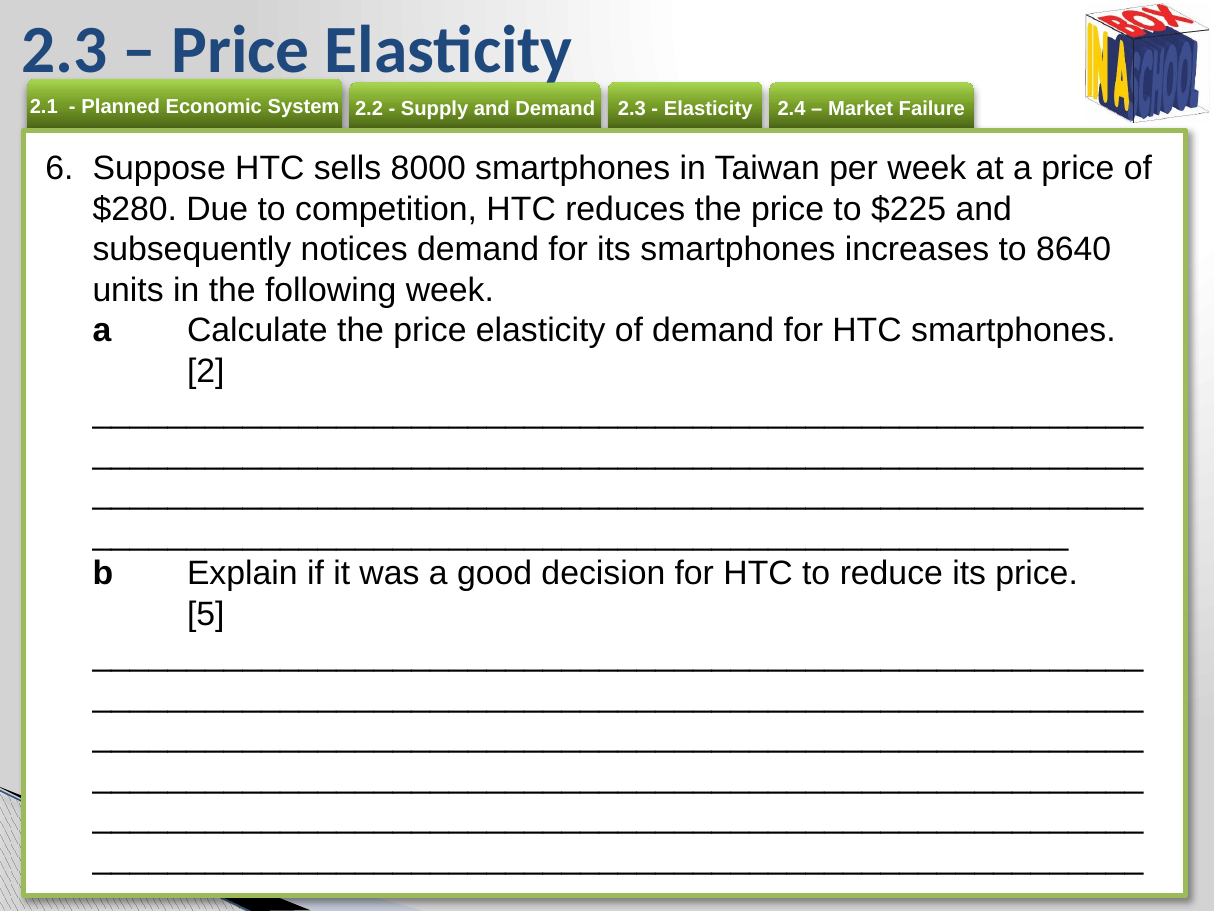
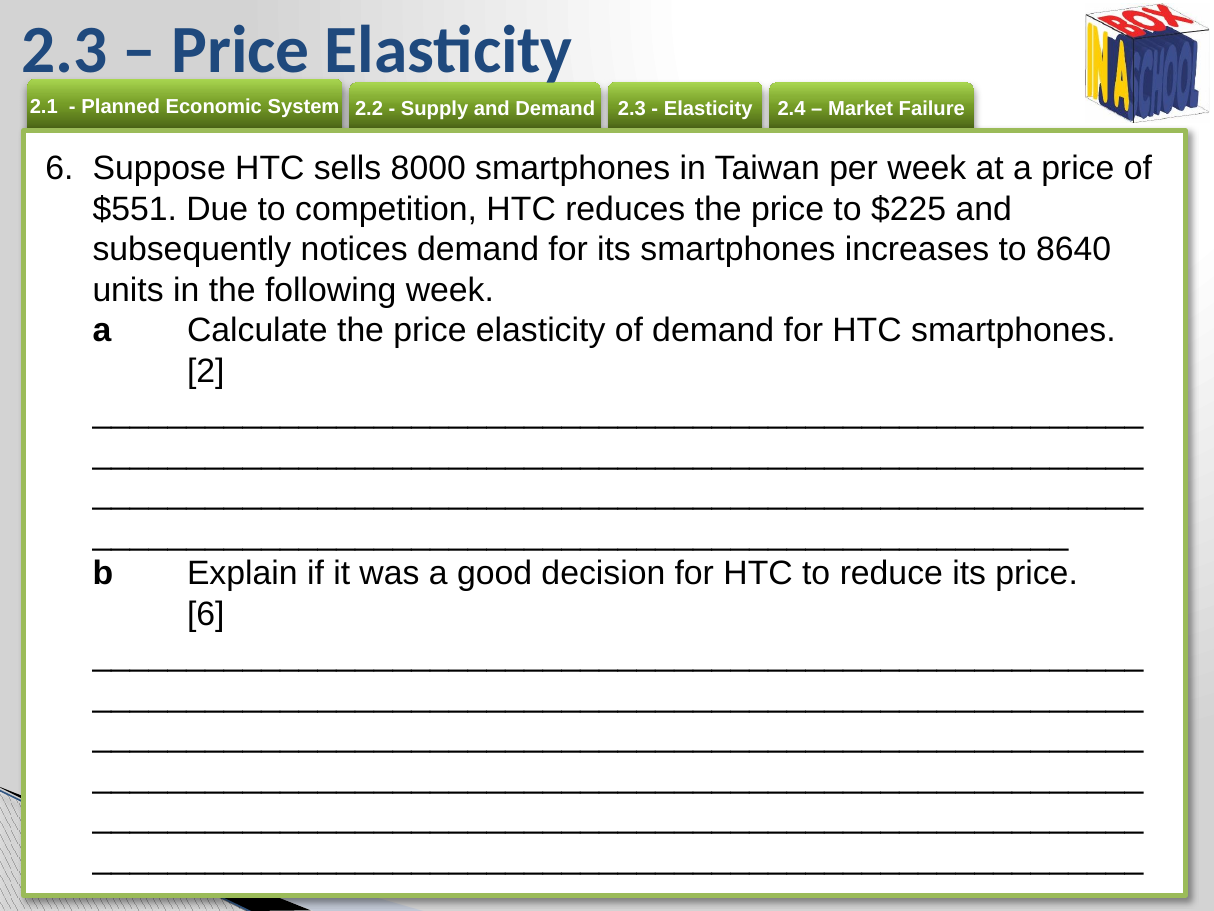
$280: $280 -> $551
5 at (206, 614): 5 -> 6
